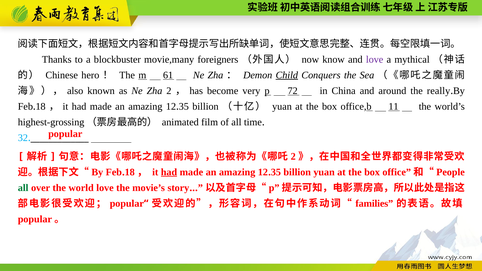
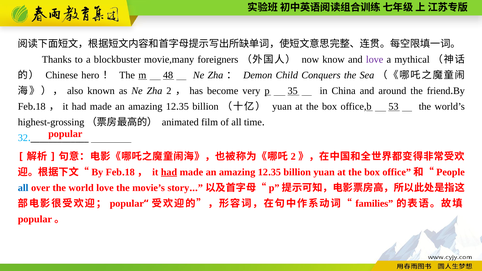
61: 61 -> 48
Child underline: present -> none
p 72: 72 -> 35
really: really -> friend
11: 11 -> 53
all at (23, 188) colour: green -> blue
